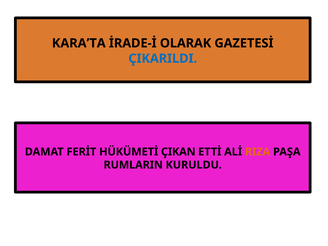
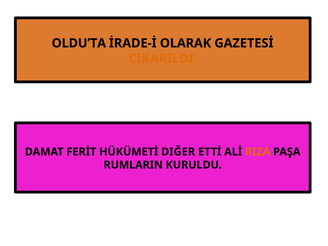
KARA’TA: KARA’TA -> OLDU’TA
ÇIKARILDI colour: blue -> orange
ÇIKAN: ÇIKAN -> DIĞER
